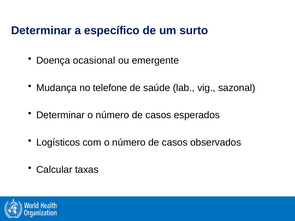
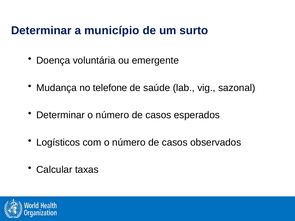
específico: específico -> município
ocasional: ocasional -> voluntária
